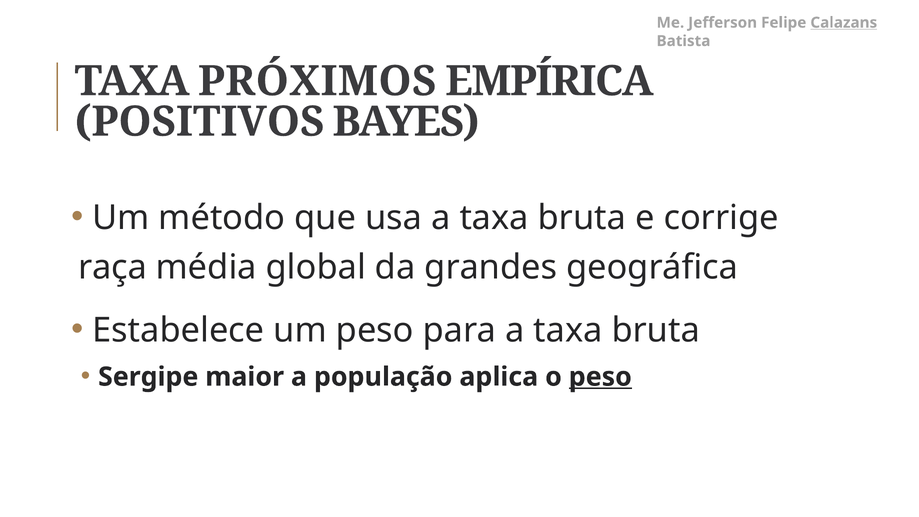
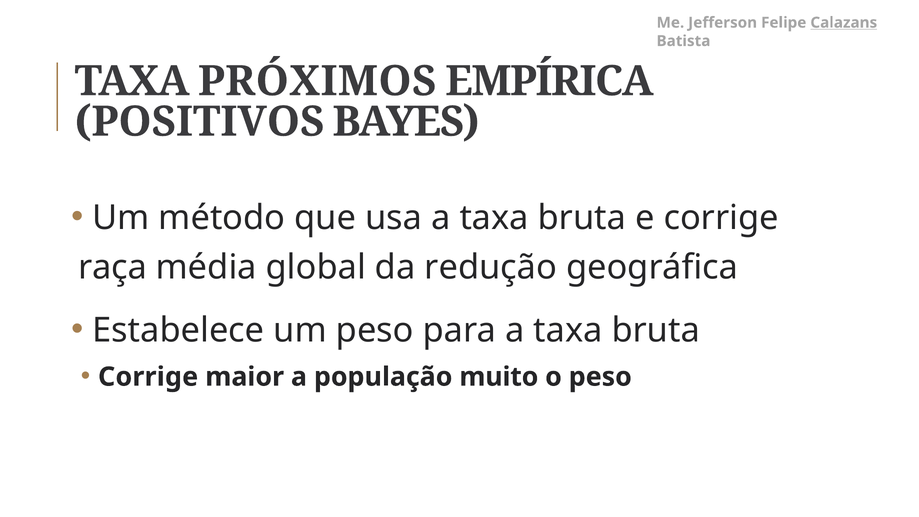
grandes: grandes -> redução
Sergipe at (148, 377): Sergipe -> Corrige
aplica: aplica -> muito
peso at (600, 377) underline: present -> none
